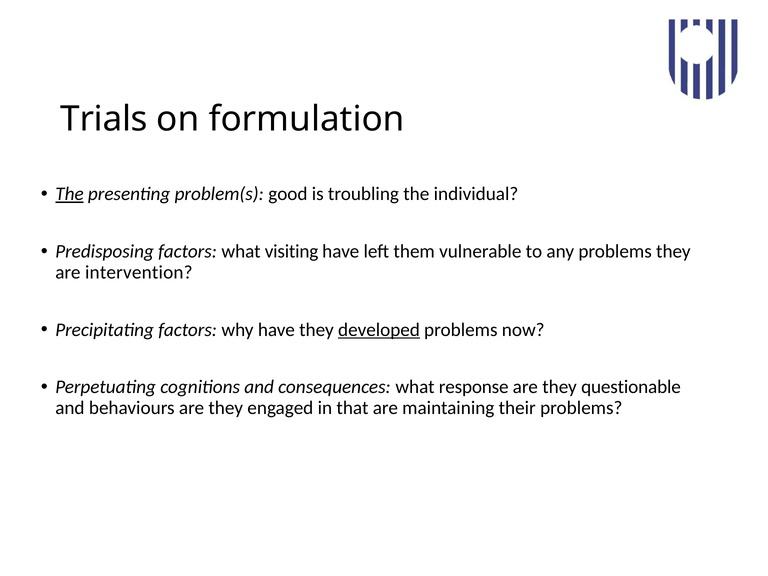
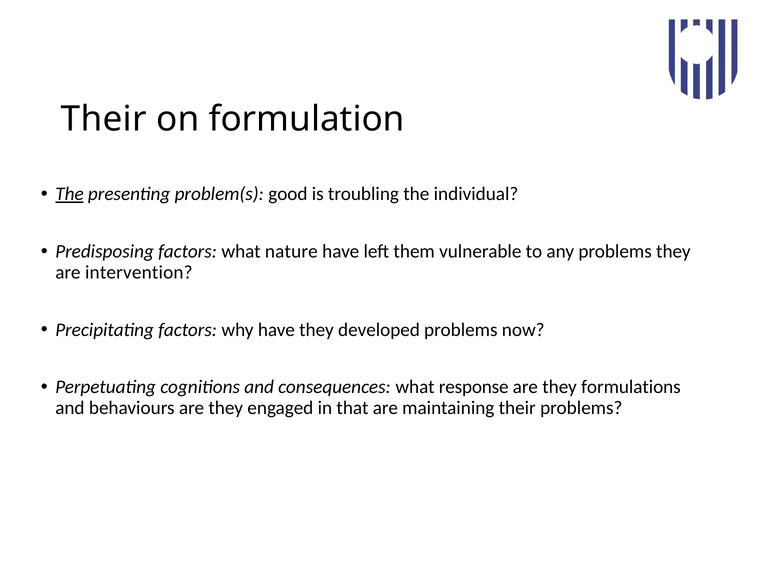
Trials at (104, 119): Trials -> Their
visiting: visiting -> nature
developed underline: present -> none
questionable: questionable -> formulations
